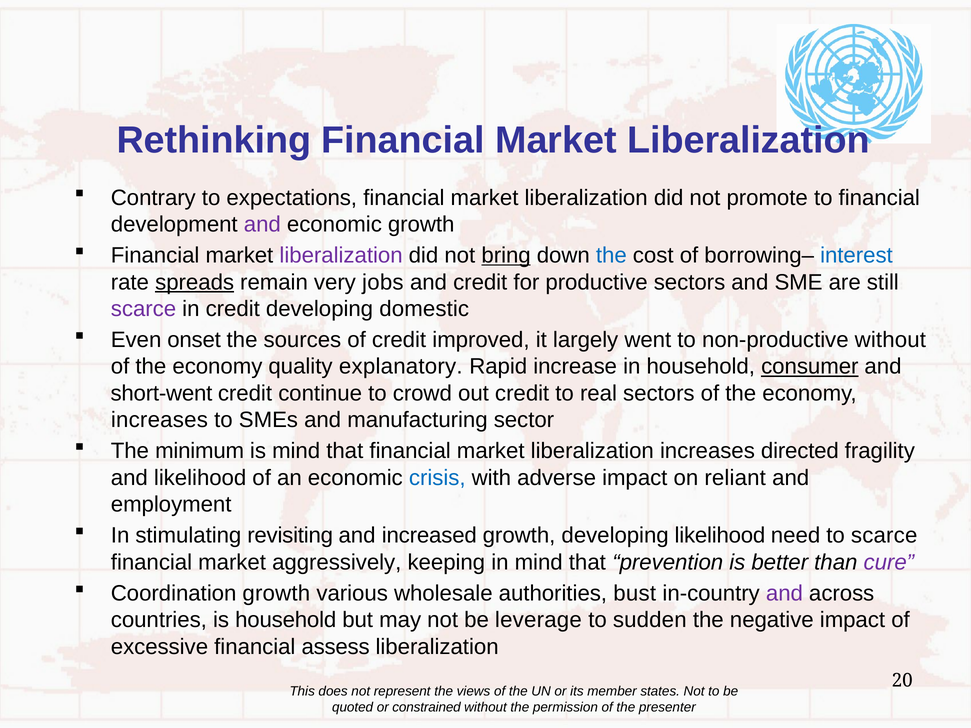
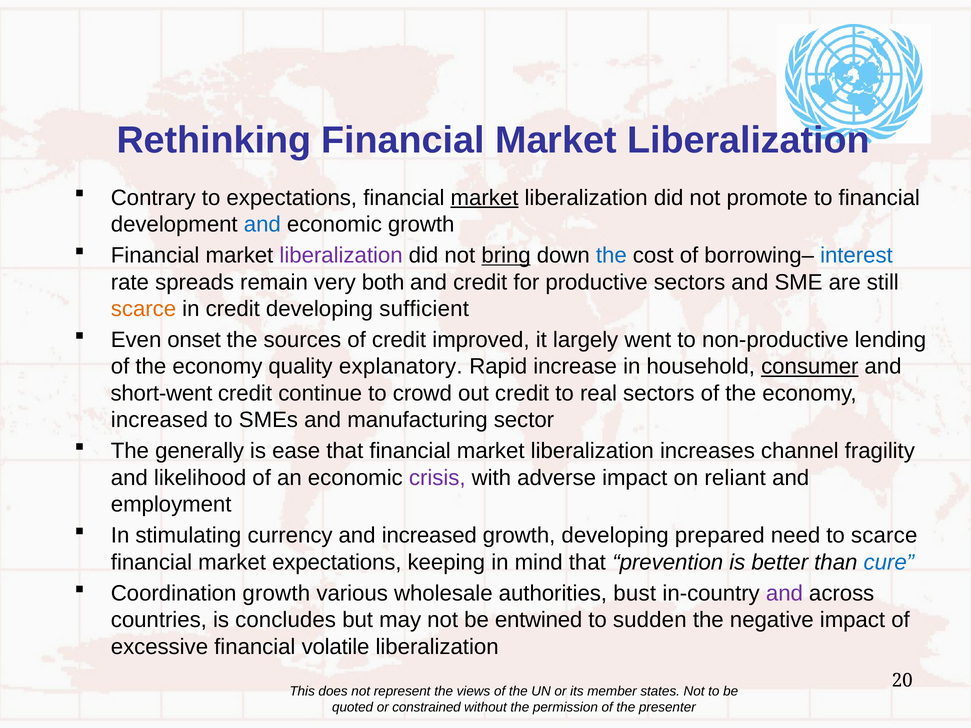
market at (485, 198) underline: none -> present
and at (262, 224) colour: purple -> blue
spreads underline: present -> none
jobs: jobs -> both
scarce at (144, 309) colour: purple -> orange
domestic: domestic -> sufficient
non-productive without: without -> lending
increases at (159, 420): increases -> increased
minimum: minimum -> generally
is mind: mind -> ease
directed: directed -> channel
crisis colour: blue -> purple
revisiting: revisiting -> currency
developing likelihood: likelihood -> prepared
market aggressively: aggressively -> expectations
cure colour: purple -> blue
is household: household -> concludes
leverage: leverage -> entwined
assess: assess -> volatile
